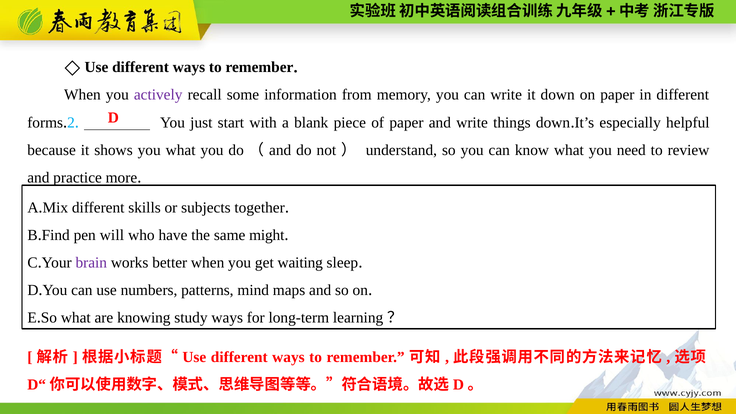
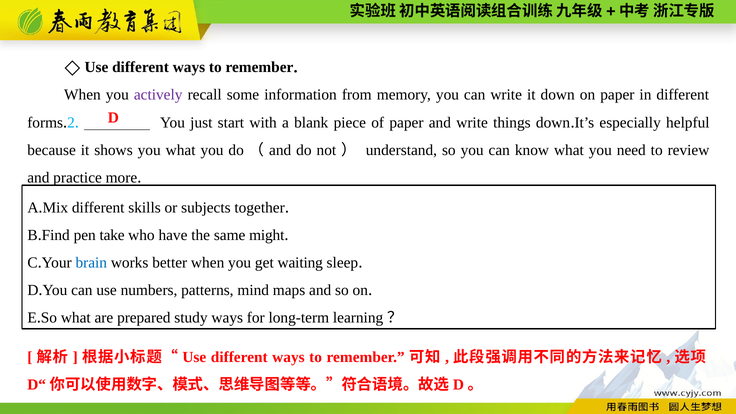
will: will -> take
brain colour: purple -> blue
knowing: knowing -> prepared
